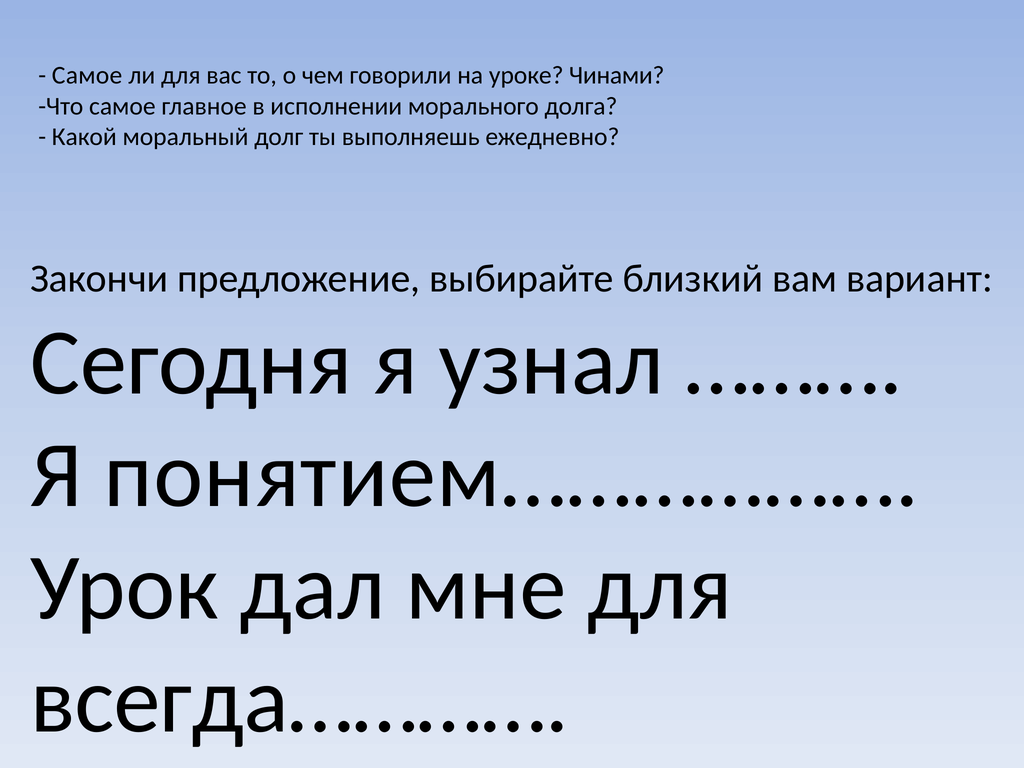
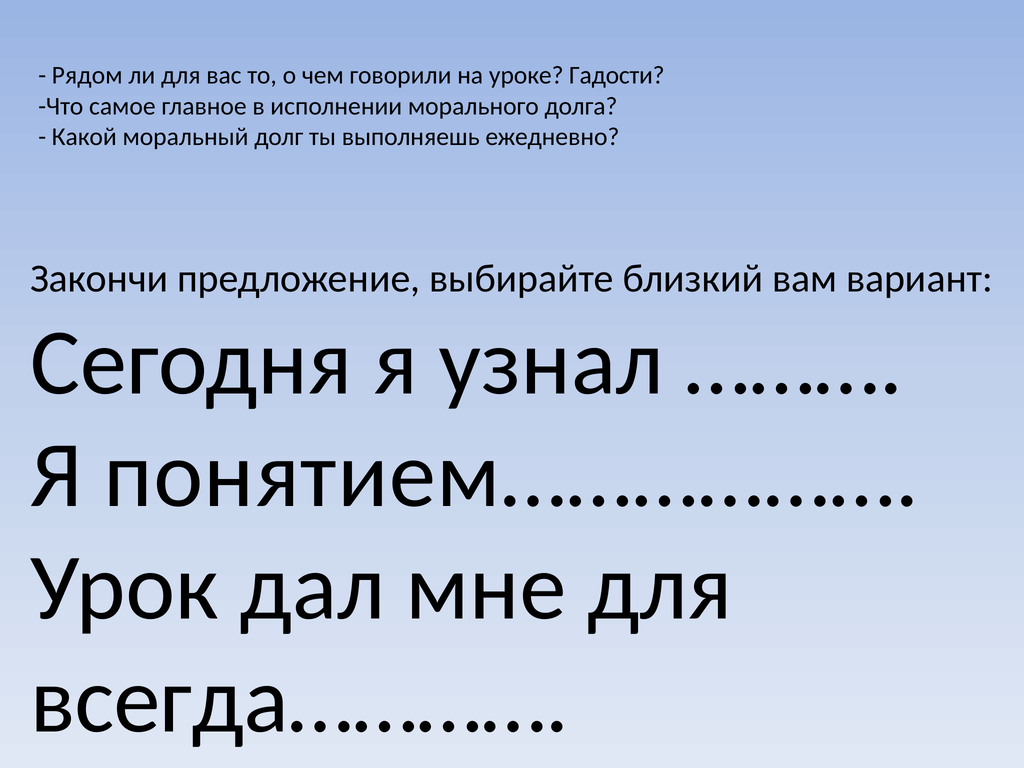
Самое at (87, 76): Самое -> Рядом
Чинами: Чинами -> Гадости
